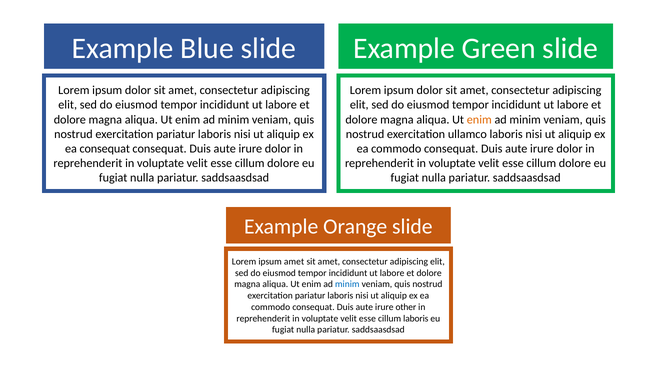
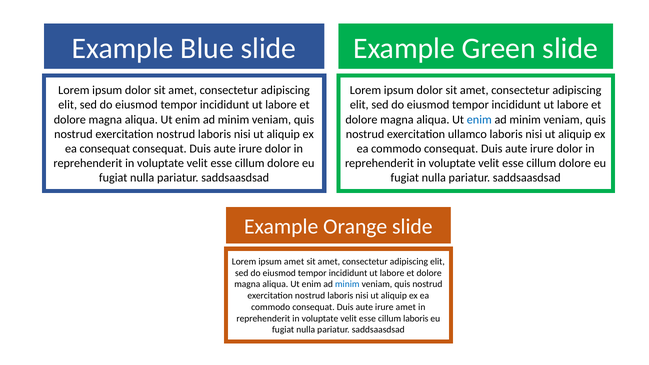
enim at (479, 120) colour: orange -> blue
pariatur at (176, 134): pariatur -> nostrud
pariatur at (310, 296): pariatur -> nostrud
irure other: other -> amet
